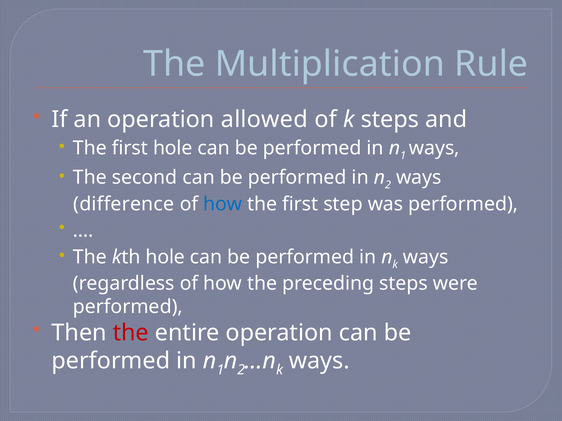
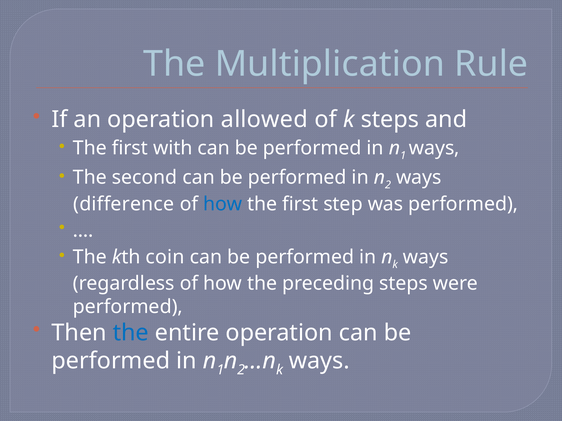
first hole: hole -> with
kth hole: hole -> coin
the at (131, 333) colour: red -> blue
